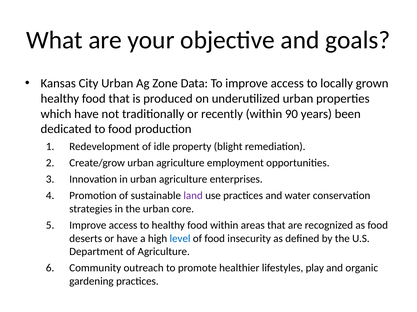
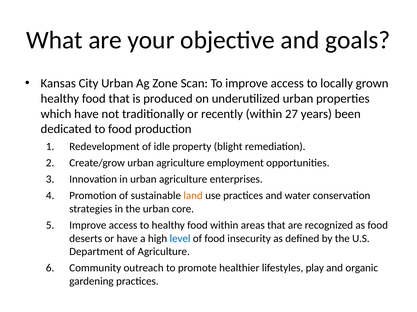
Data: Data -> Scan
90: 90 -> 27
land colour: purple -> orange
